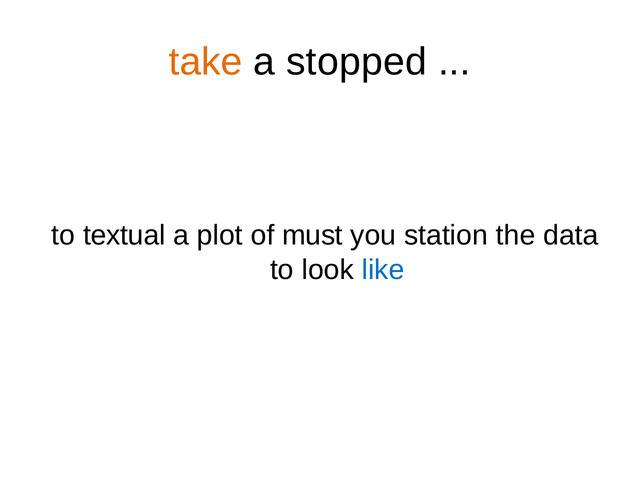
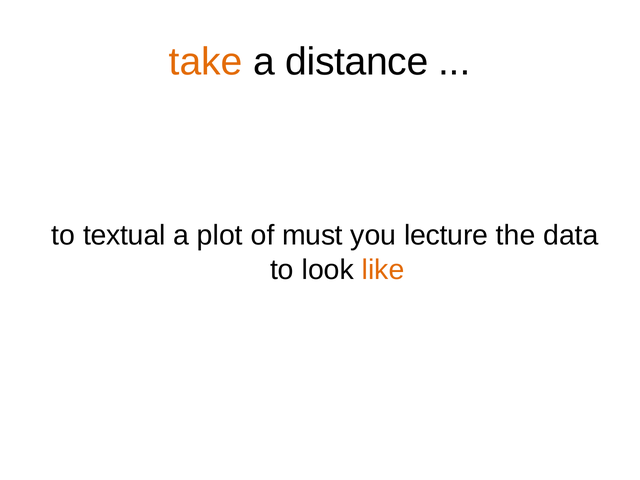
stopped: stopped -> distance
station: station -> lecture
like colour: blue -> orange
